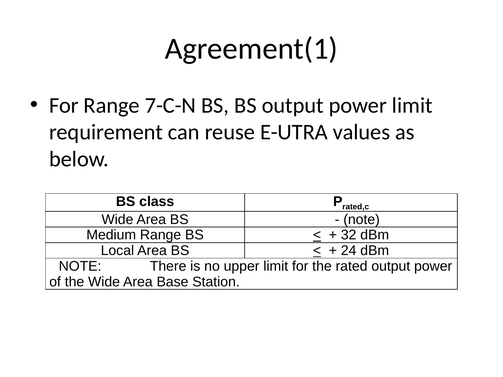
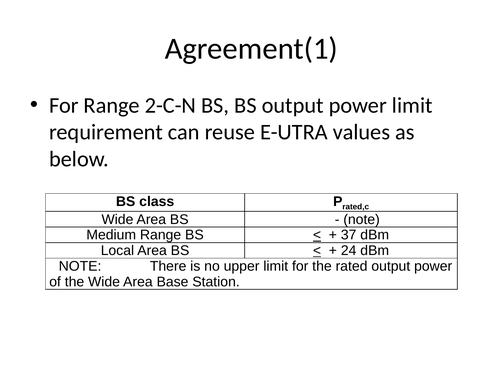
7-C-N: 7-C-N -> 2-C-N
32: 32 -> 37
